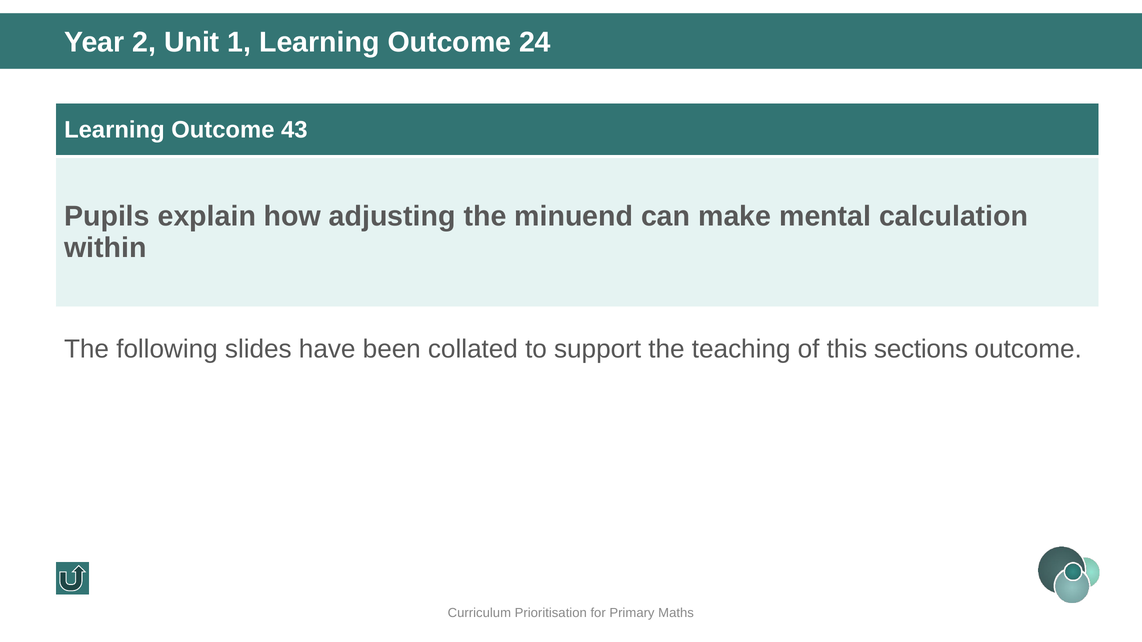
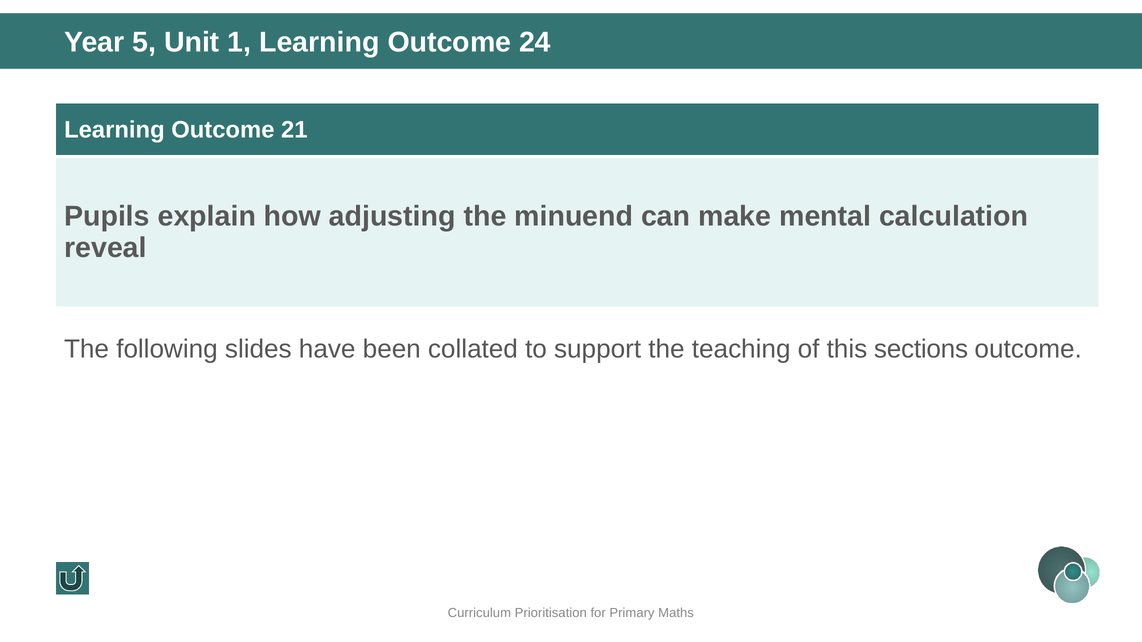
2: 2 -> 5
43: 43 -> 21
within: within -> reveal
